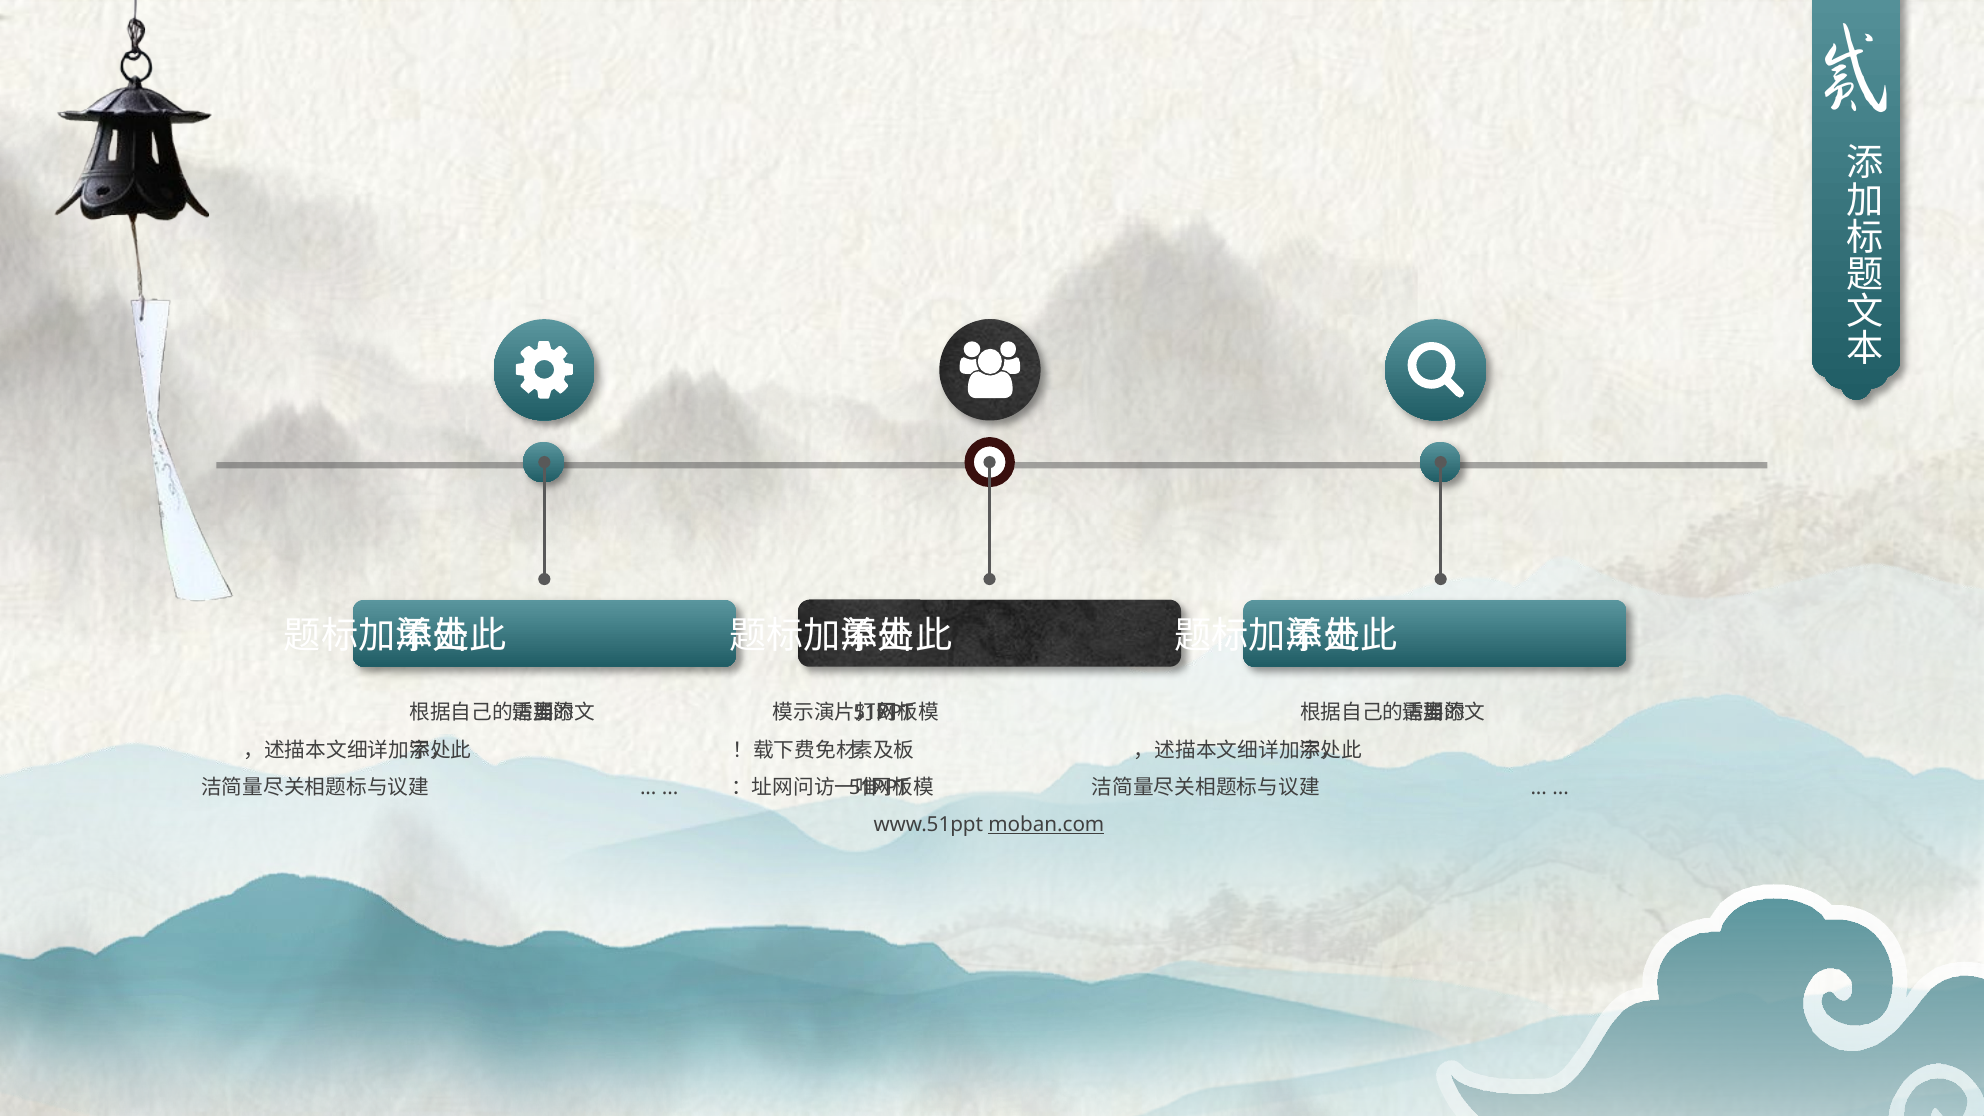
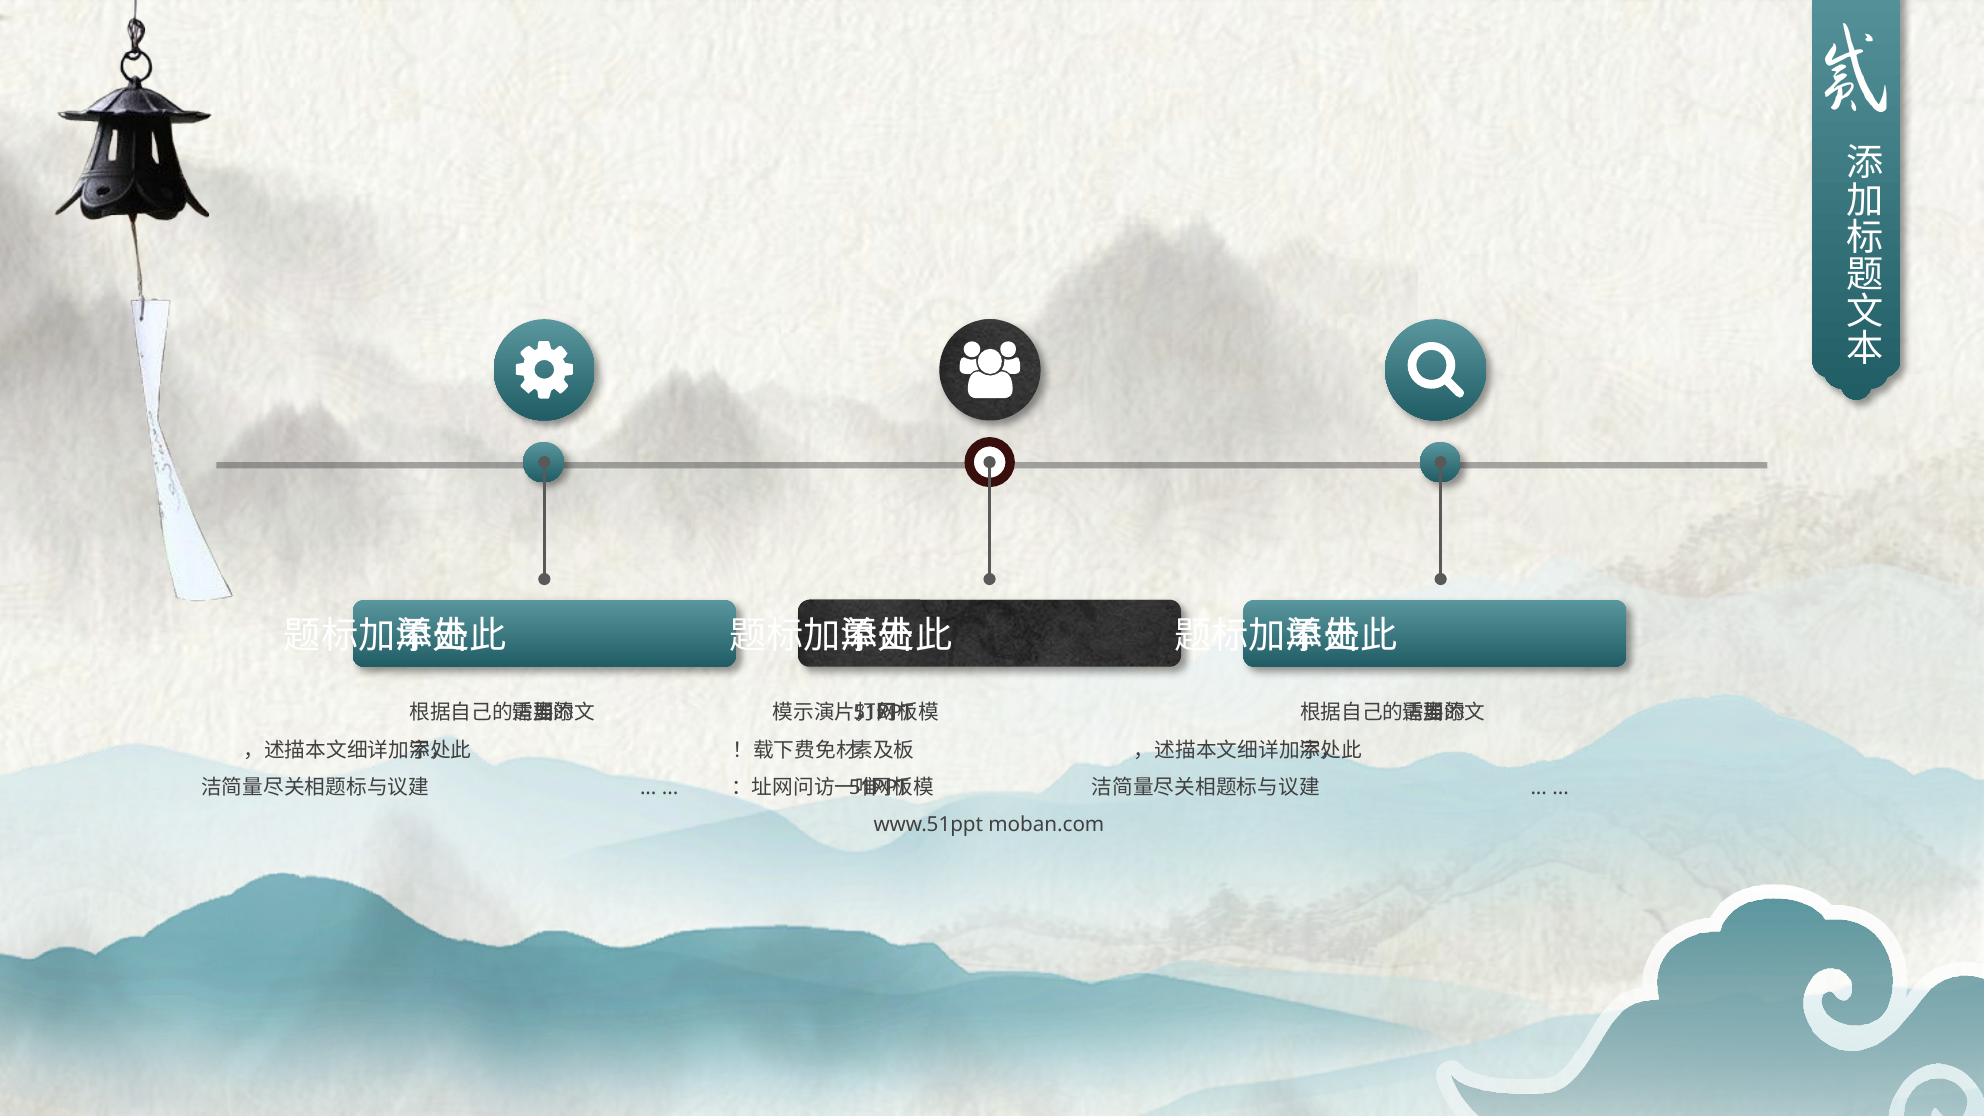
moban.com underline: present -> none
